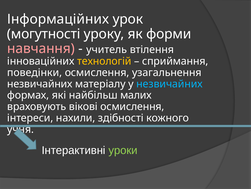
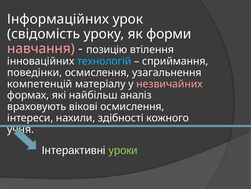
могутності: могутності -> свідомість
учитель: учитель -> позицію
технологій colour: yellow -> light blue
незвичайних at (40, 84): незвичайних -> компетенцій
незвичайних at (170, 84) colour: light blue -> pink
малих: малих -> аналіз
